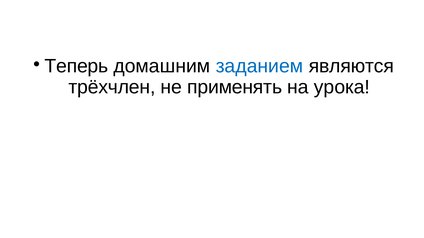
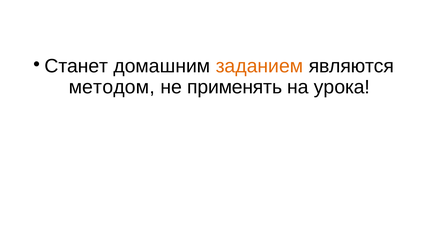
Теперь: Теперь -> Станет
заданием colour: blue -> orange
трёхчлен: трёхчлен -> методом
